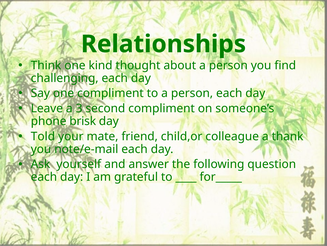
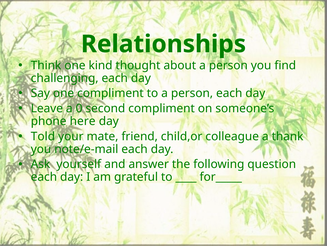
3: 3 -> 0
brisk: brisk -> here
